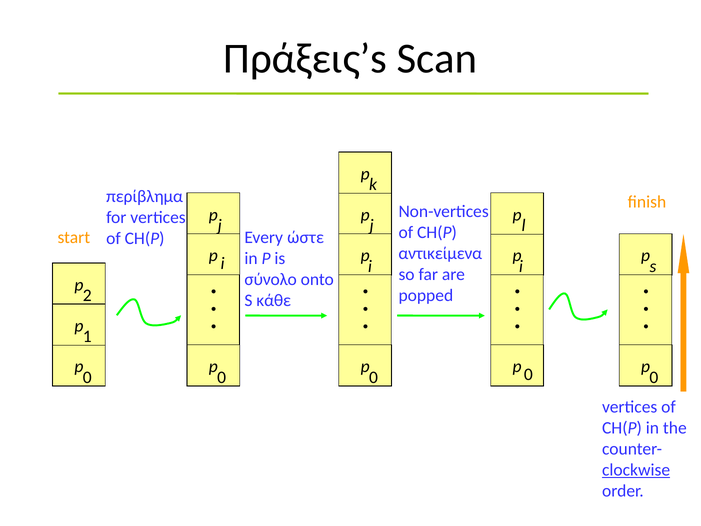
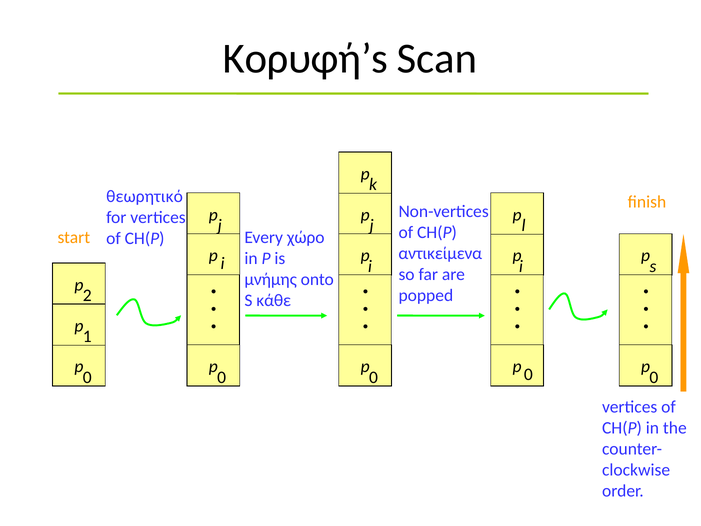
Πράξεις’s: Πράξεις’s -> Κορυφή’s
περίβλημα: περίβλημα -> θεωρητικό
ώστε: ώστε -> χώρο
σύνολο: σύνολο -> μνήμης
clockwise underline: present -> none
